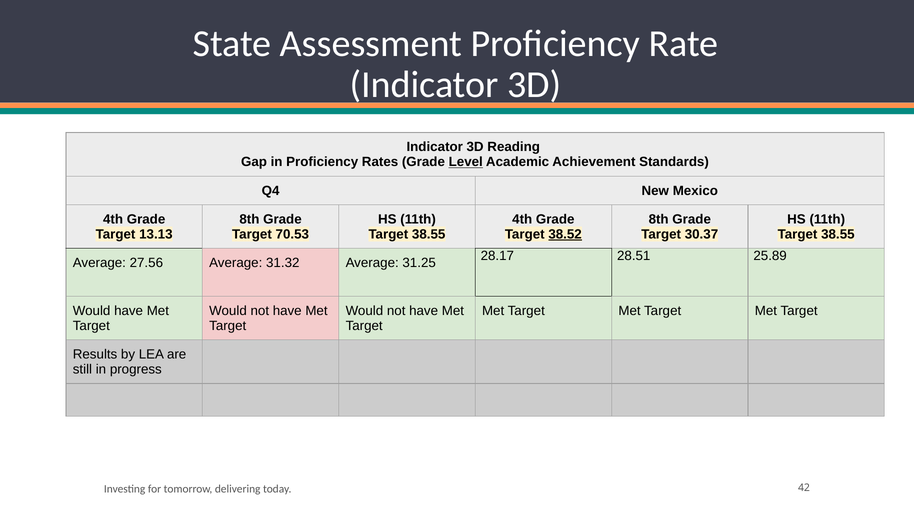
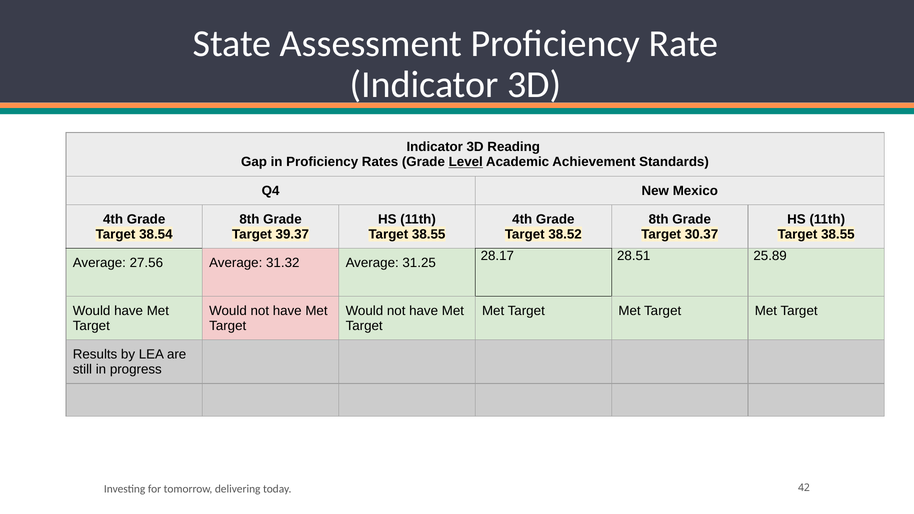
13.13: 13.13 -> 38.54
70.53: 70.53 -> 39.37
38.52 underline: present -> none
